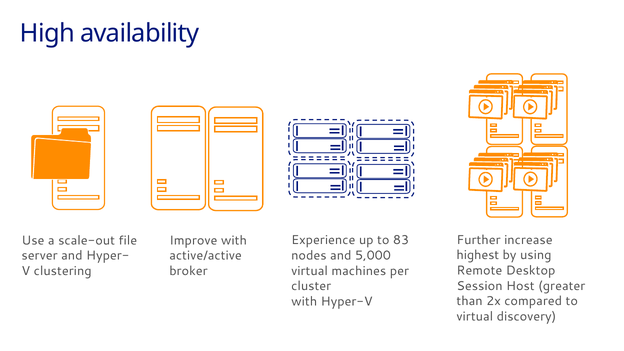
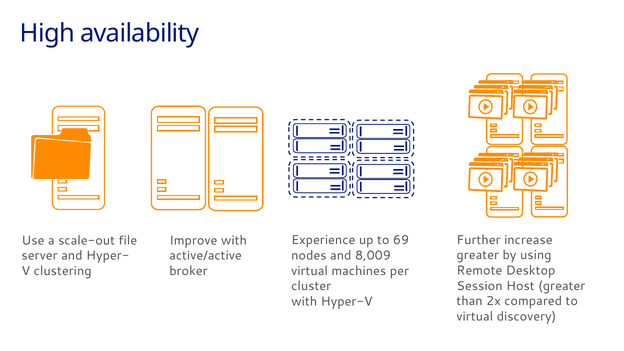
83: 83 -> 69
highest at (478, 255): highest -> greater
5,000: 5,000 -> 8,009
